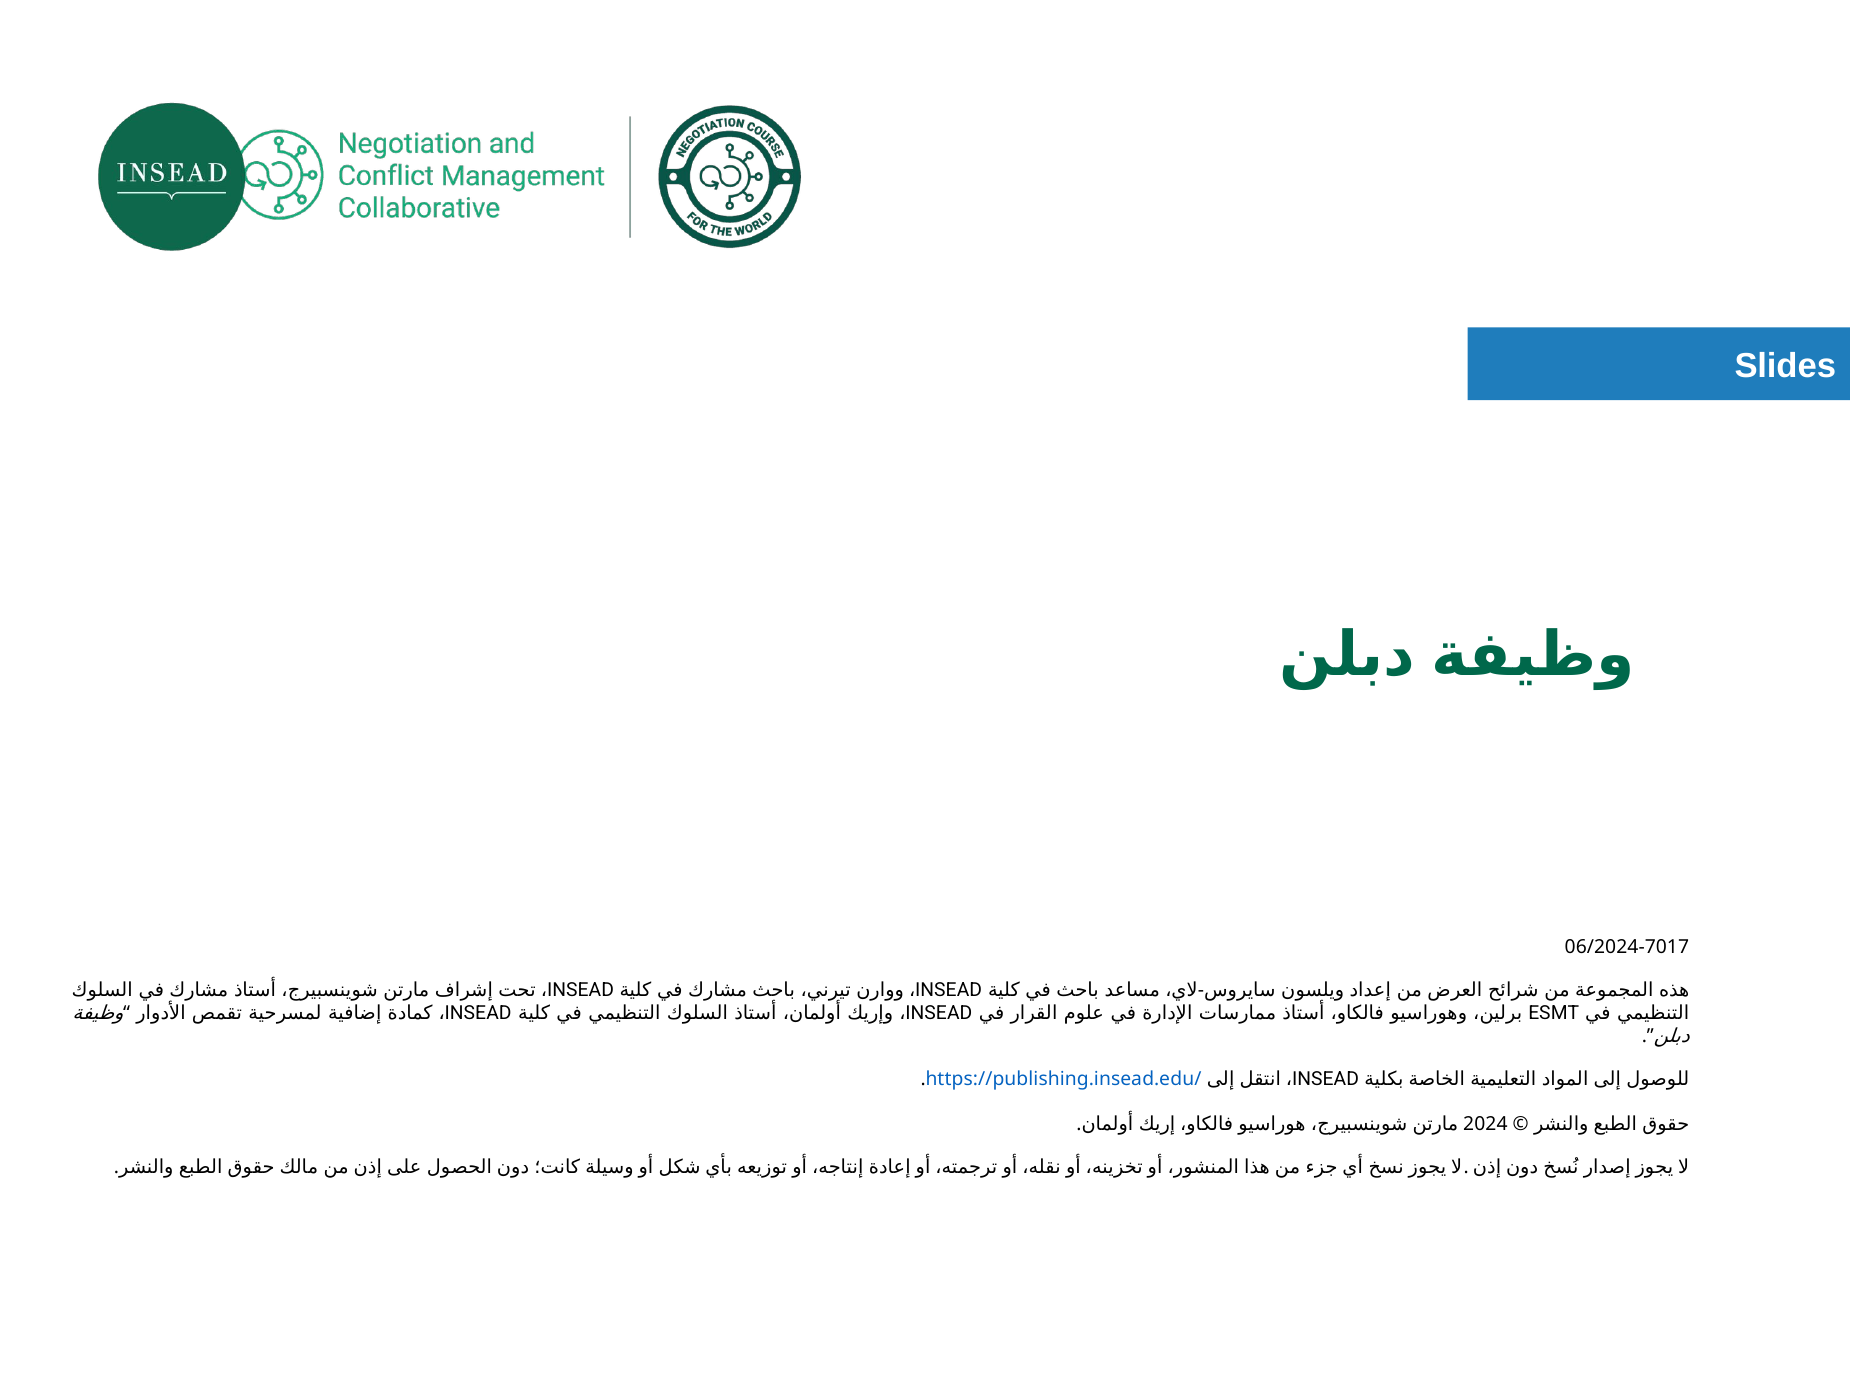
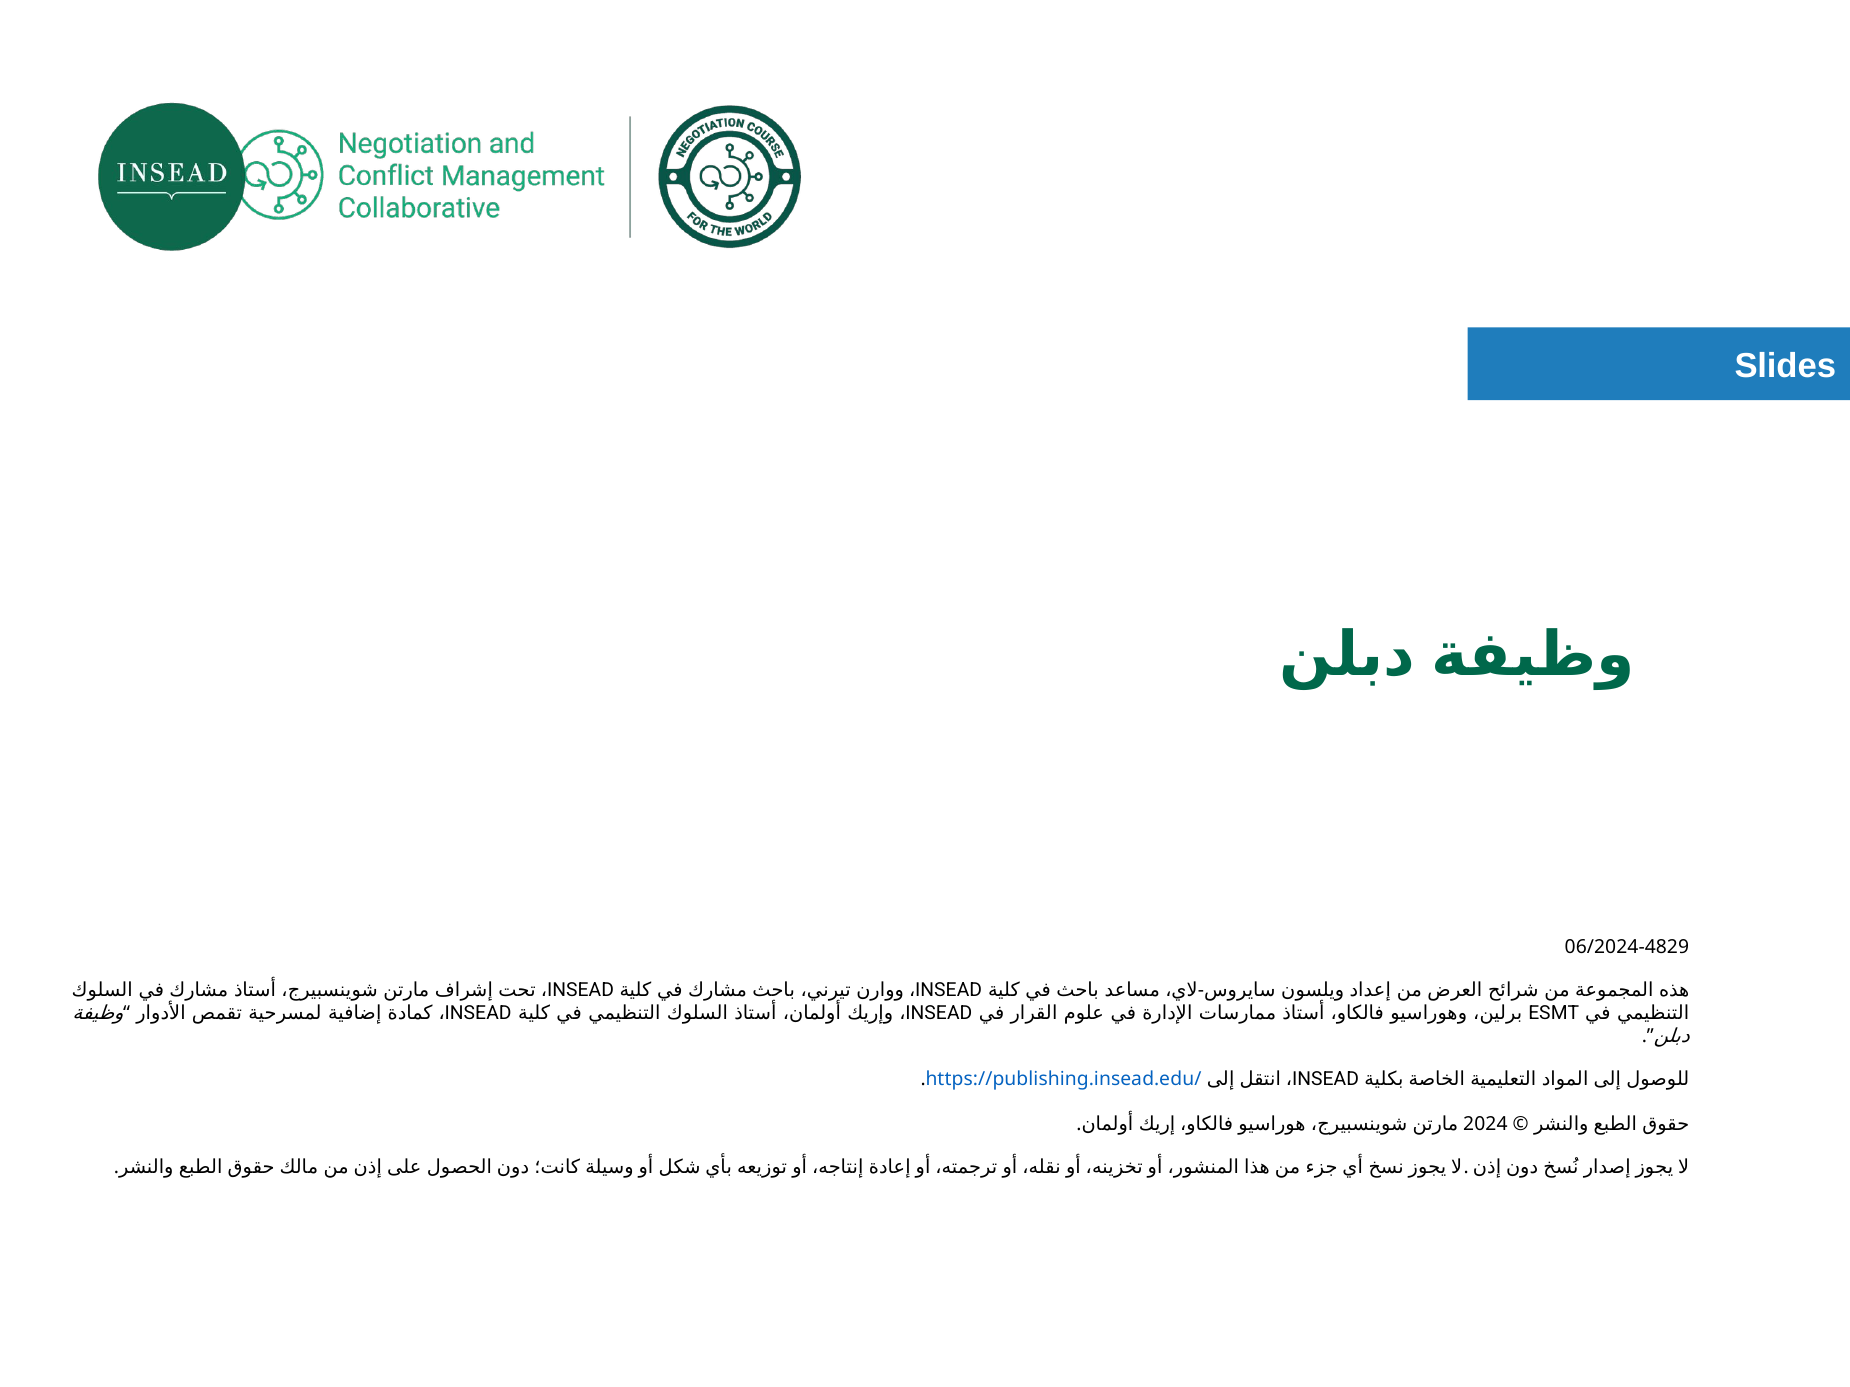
06/2024-7017: 06/2024-7017 -> 06/2024-4829
